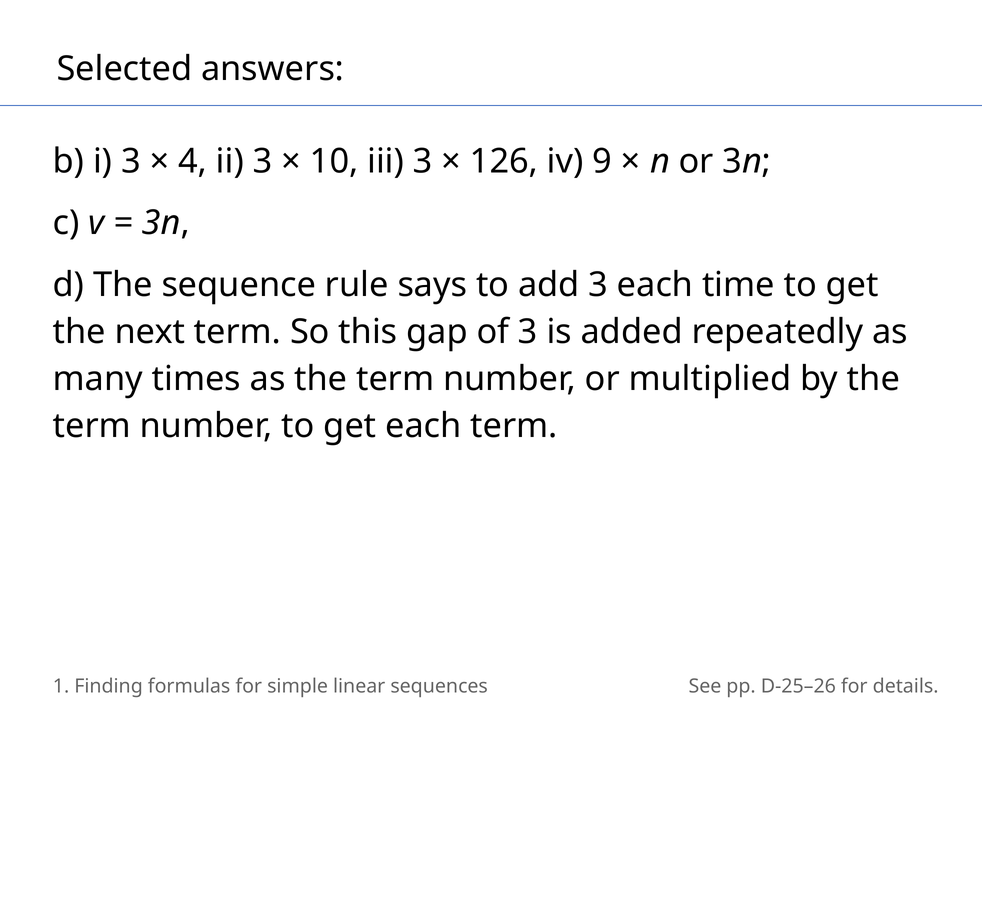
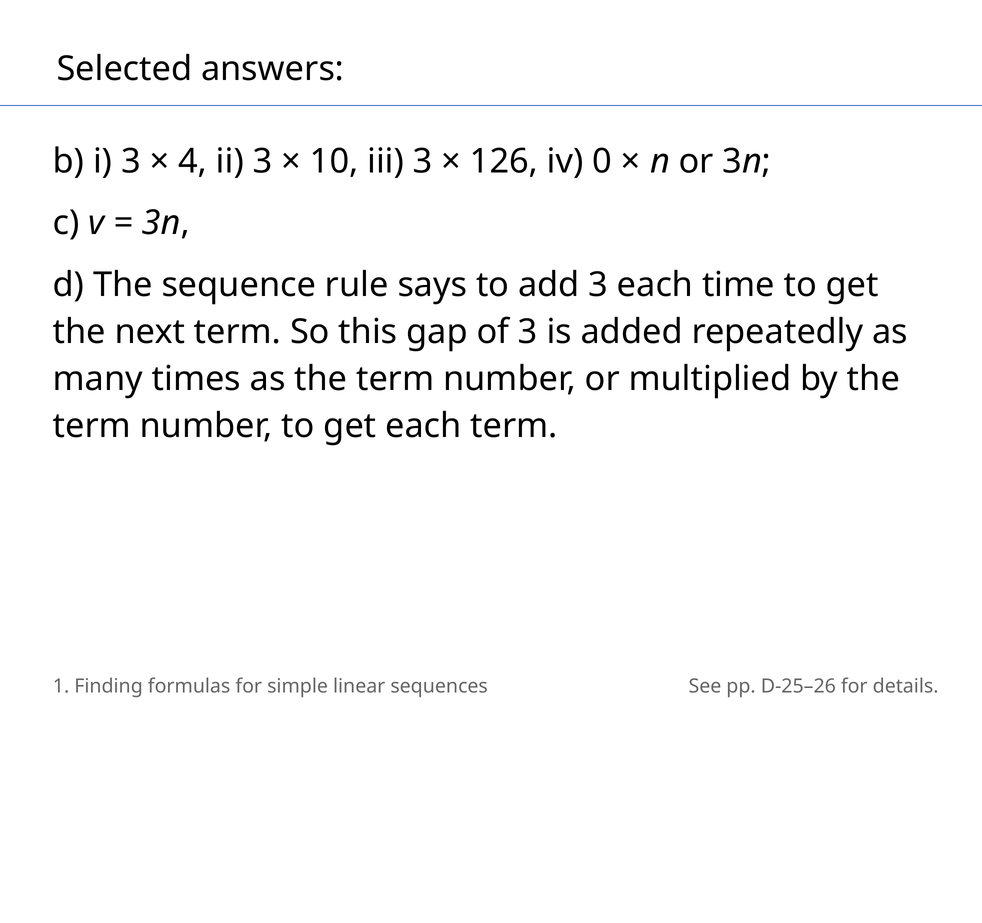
9: 9 -> 0
